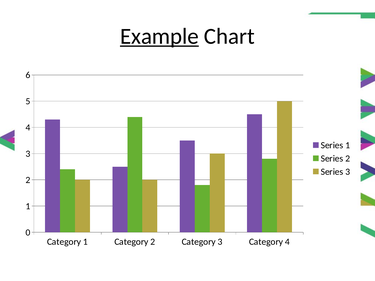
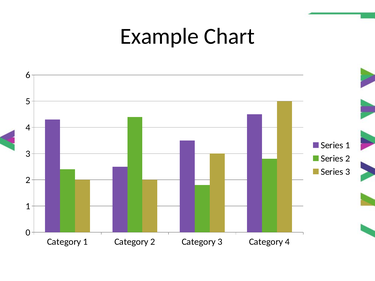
Example underline: present -> none
